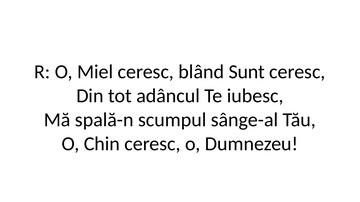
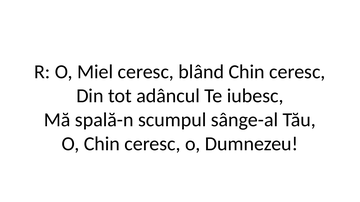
blând Sunt: Sunt -> Chin
